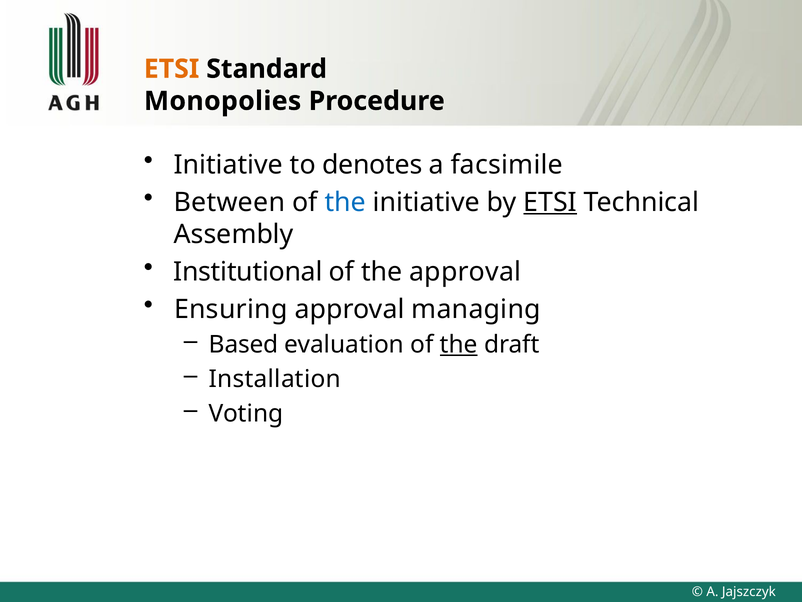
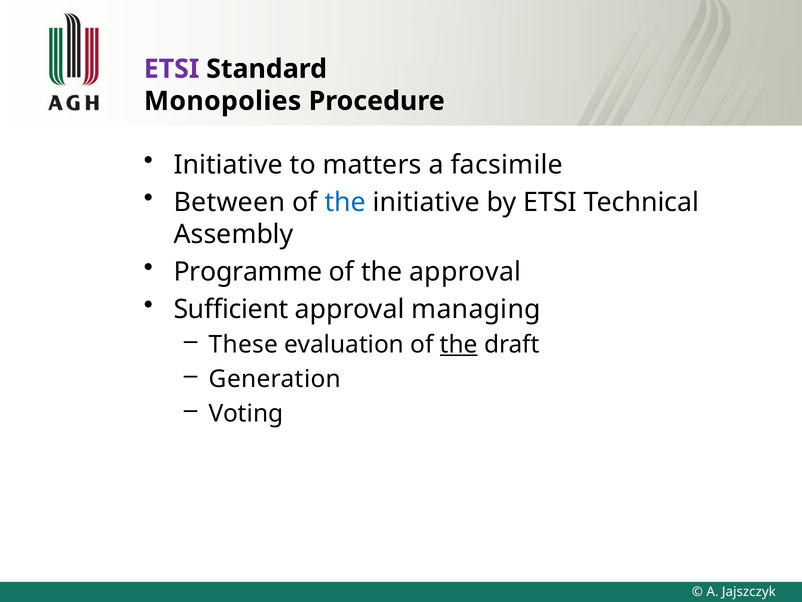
ETSI at (172, 69) colour: orange -> purple
denotes: denotes -> matters
ETSI at (550, 202) underline: present -> none
Institutional: Institutional -> Programme
Ensuring: Ensuring -> Sufficient
Based: Based -> These
Installation: Installation -> Generation
